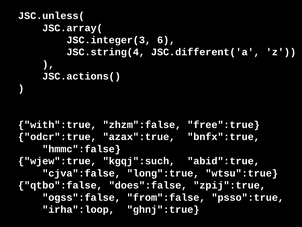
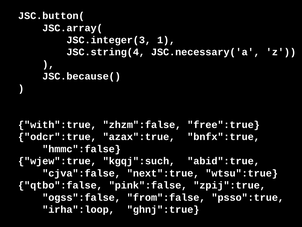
JSC.unless(: JSC.unless( -> JSC.button(
6: 6 -> 1
JSC.different('a: JSC.different('a -> JSC.necessary('a
JSC.actions(: JSC.actions( -> JSC.because(
long":true: long":true -> next":true
does":false: does":false -> pink":false
